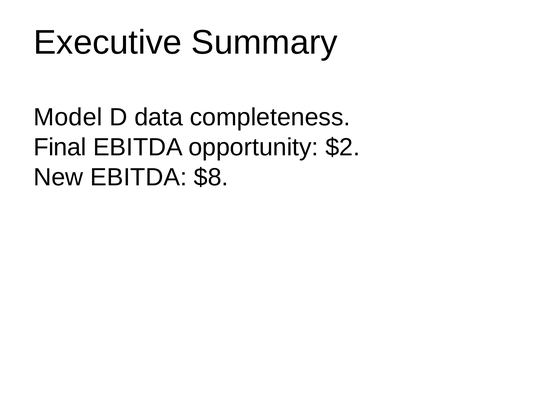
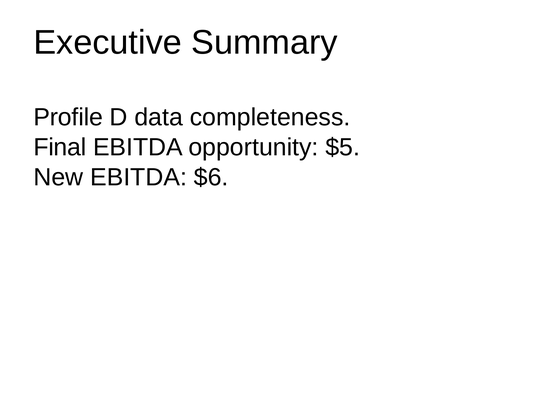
Model: Model -> Profile
$2: $2 -> $5
$8: $8 -> $6
